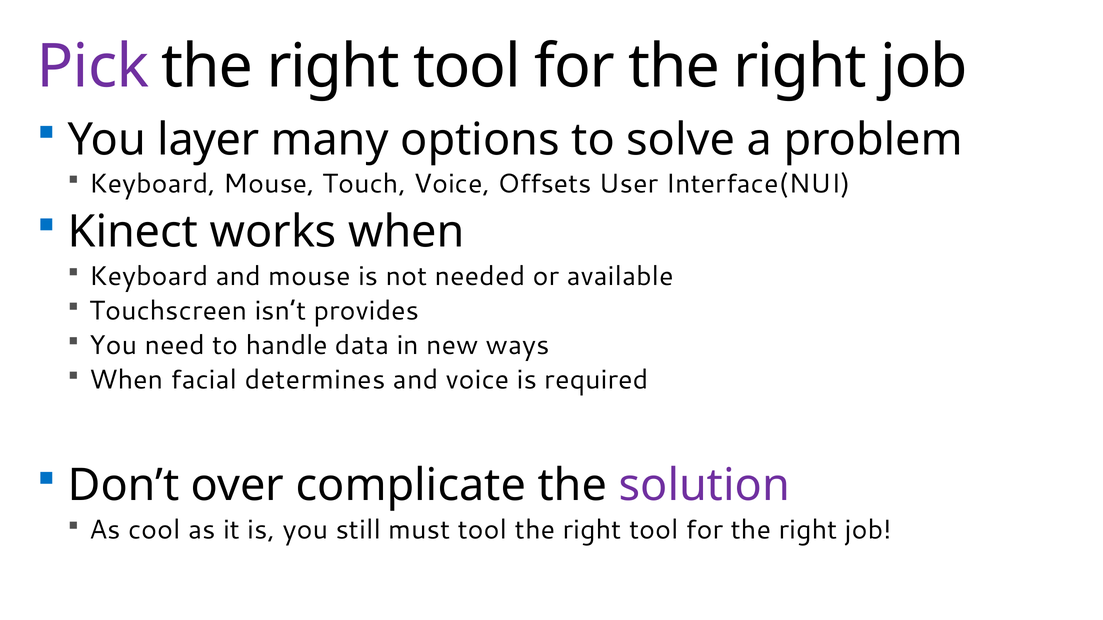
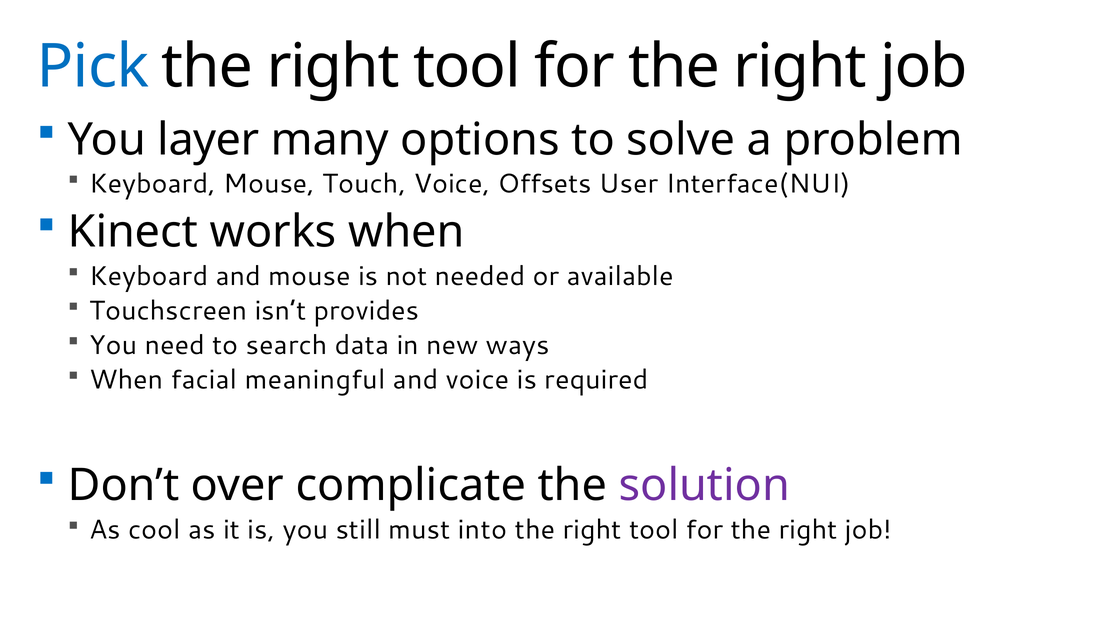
Pick colour: purple -> blue
handle: handle -> search
determines: determines -> meaningful
must tool: tool -> into
